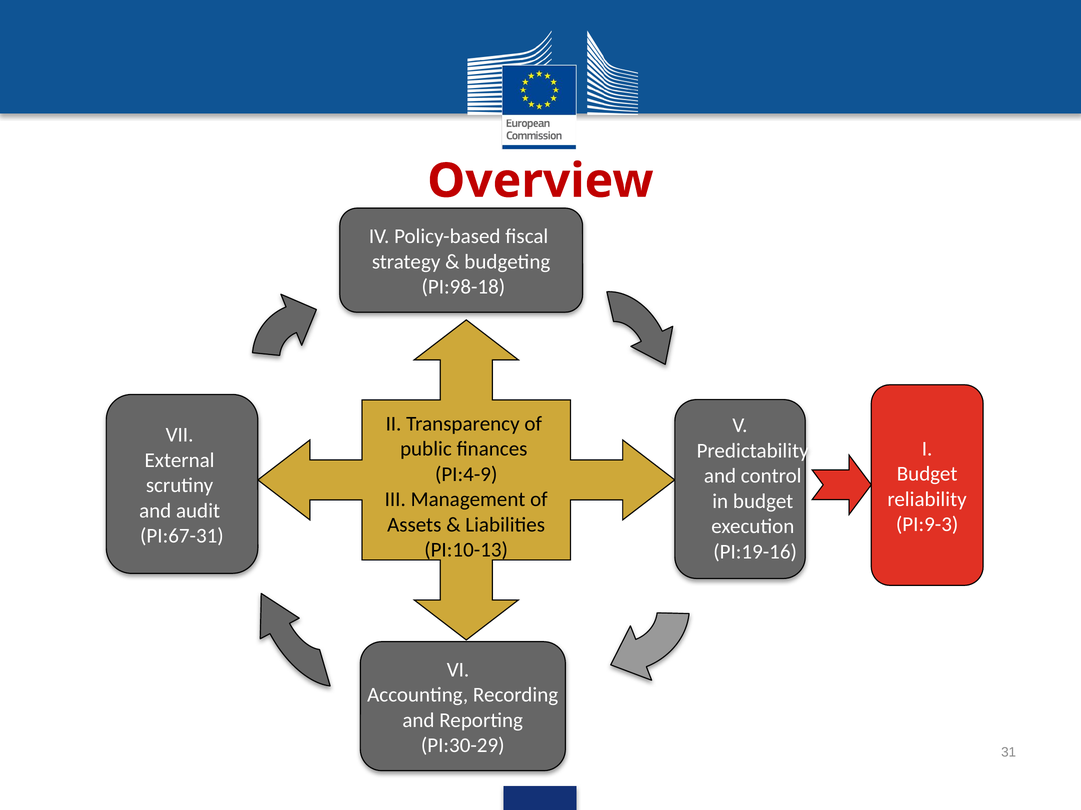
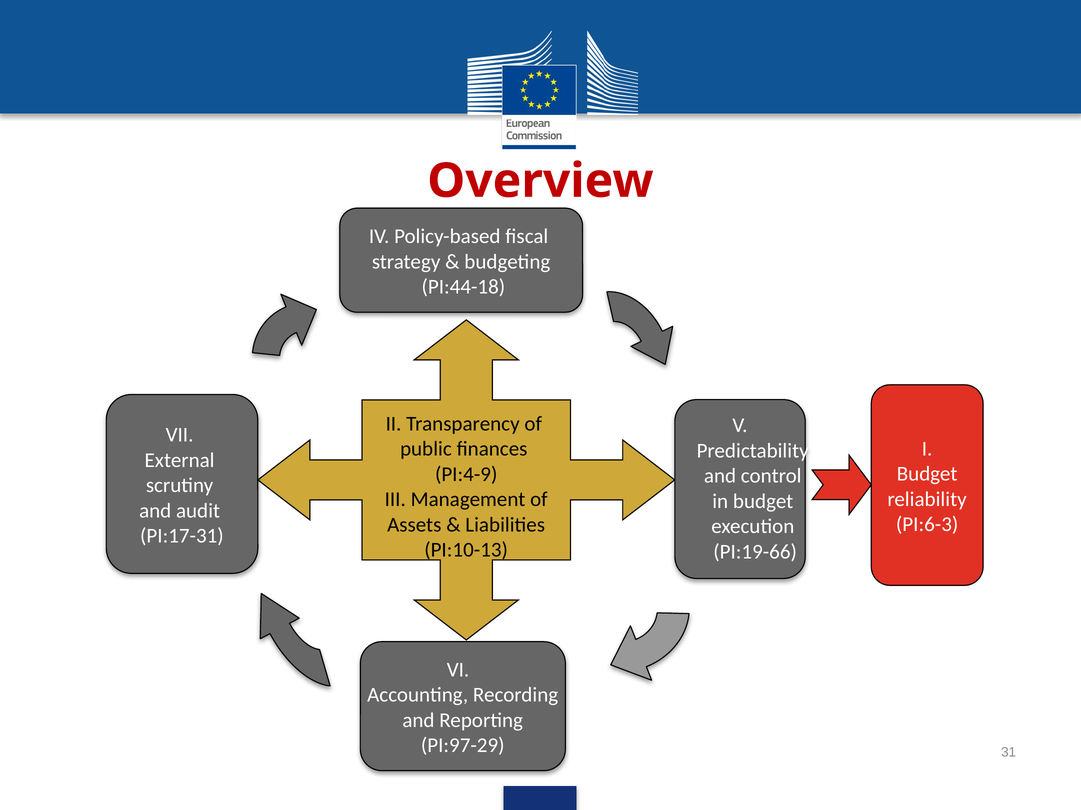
PI:98-18: PI:98-18 -> PI:44-18
PI:9-3: PI:9-3 -> PI:6-3
PI:67-31: PI:67-31 -> PI:17-31
PI:19-16: PI:19-16 -> PI:19-66
PI:30-29: PI:30-29 -> PI:97-29
